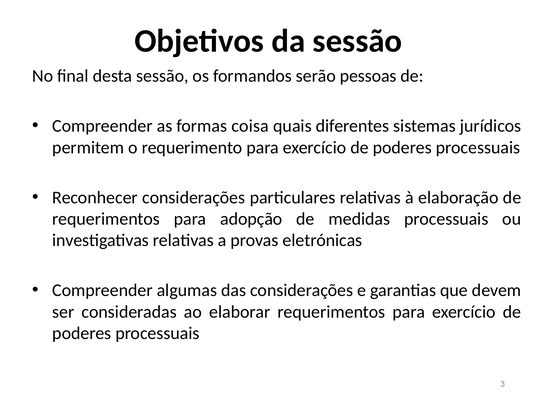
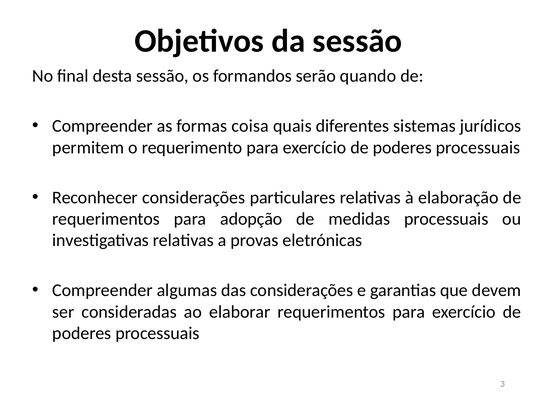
pessoas: pessoas -> quando
